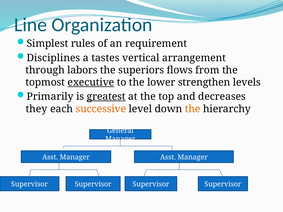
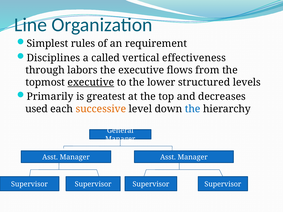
tastes: tastes -> called
arrangement: arrangement -> effectiveness
the superiors: superiors -> executive
strengthen: strengthen -> structured
greatest underline: present -> none
they: they -> used
the at (193, 109) colour: orange -> blue
